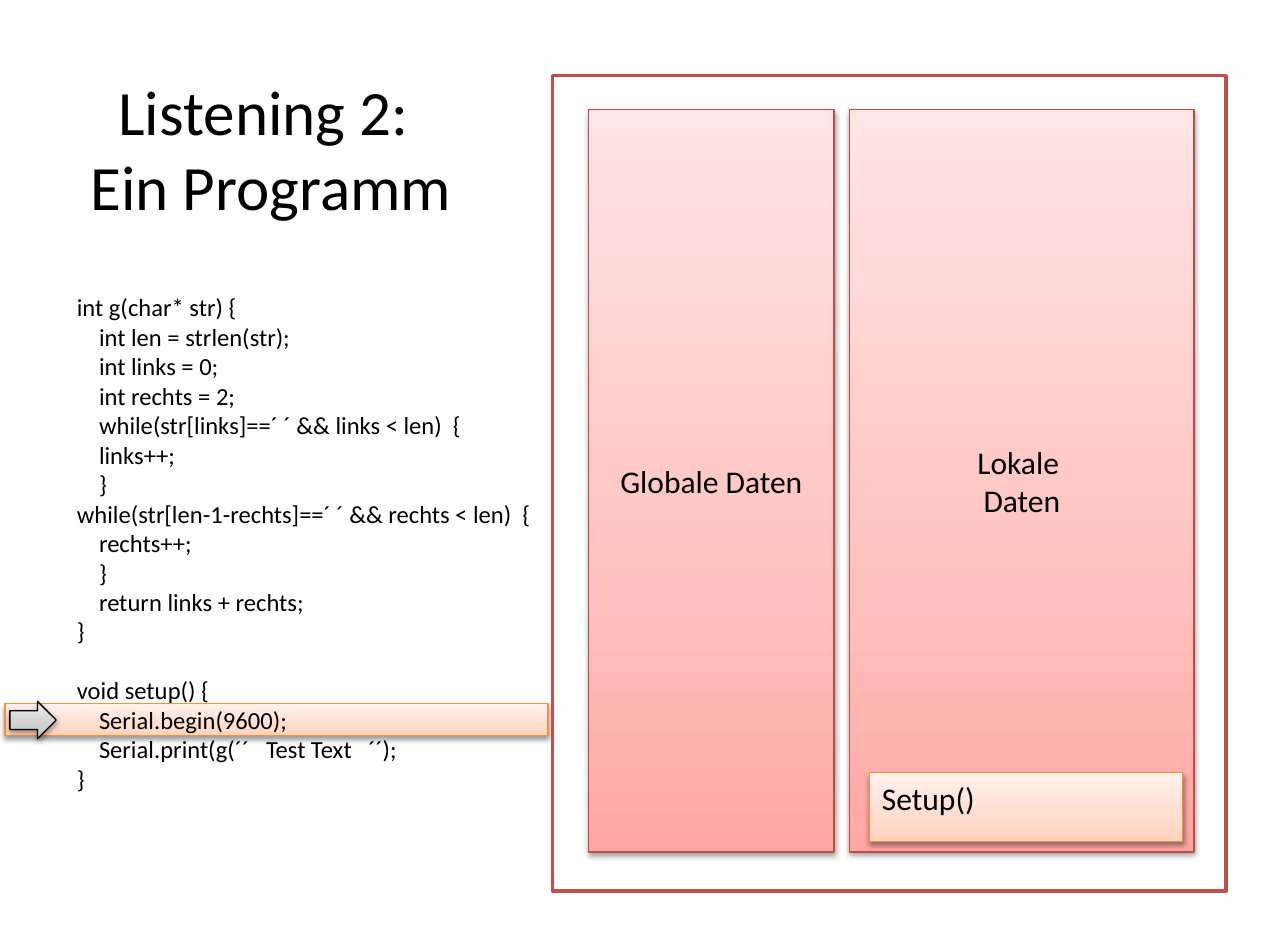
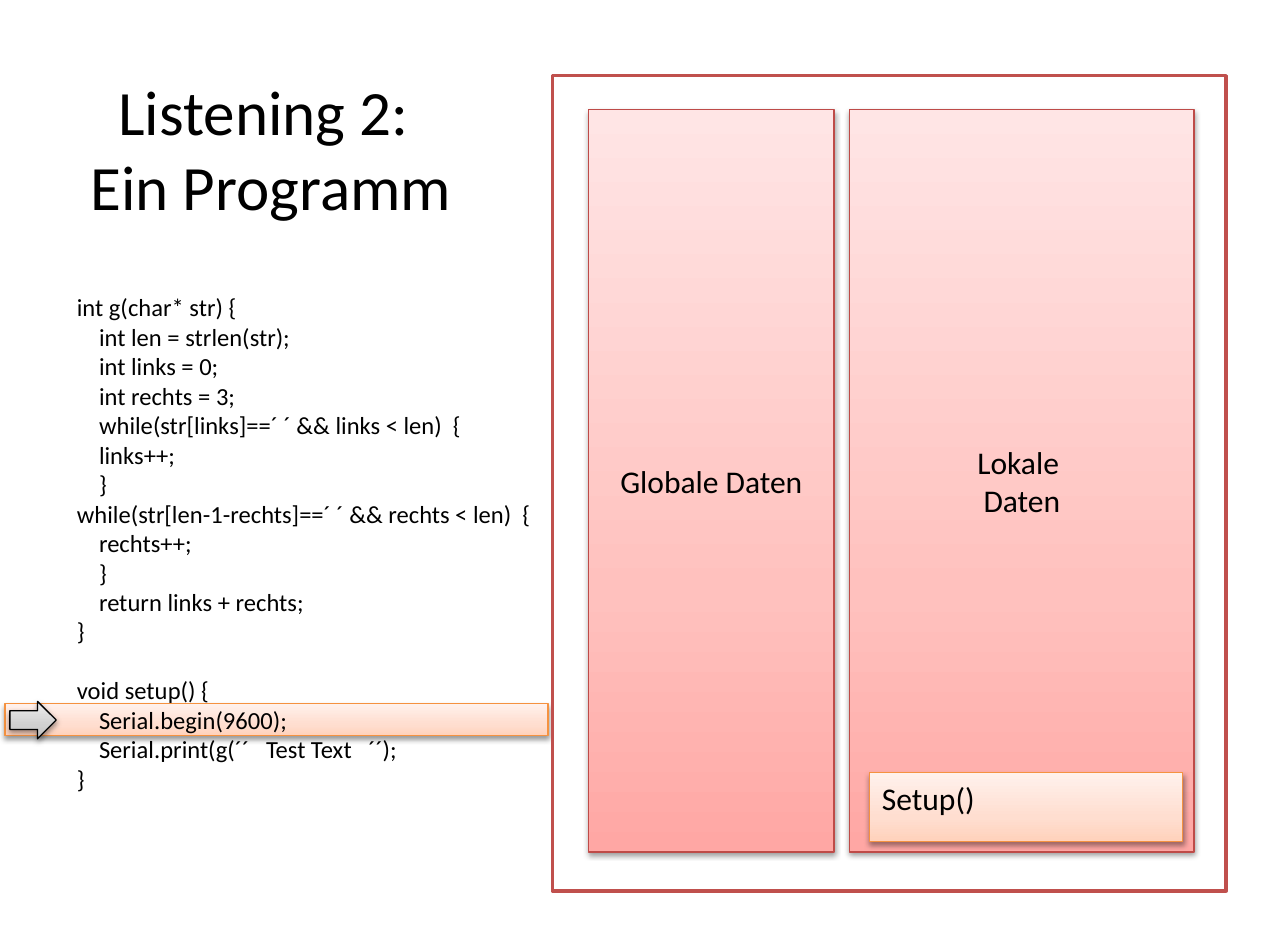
2 at (225, 397): 2 -> 3
